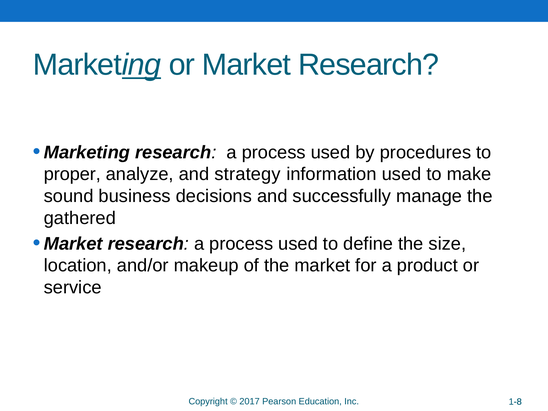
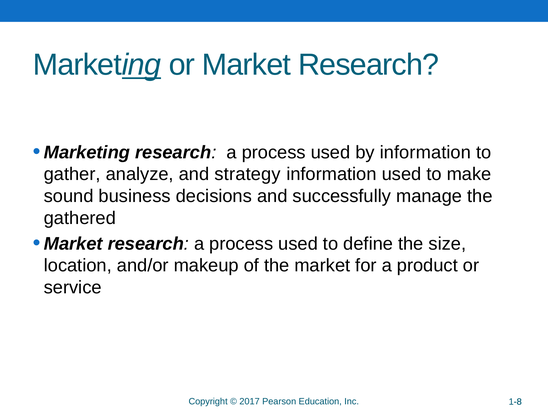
by procedures: procedures -> information
proper: proper -> gather
